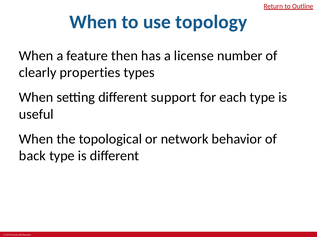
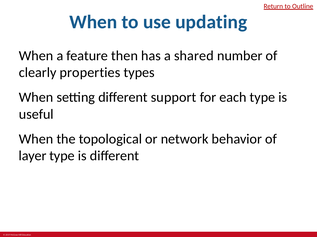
topology: topology -> updating
license: license -> shared
back: back -> layer
